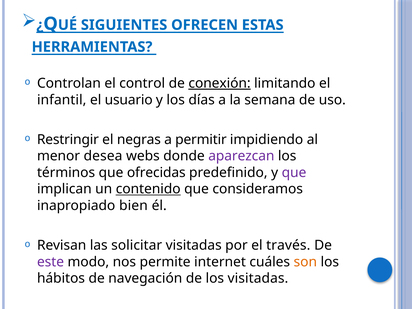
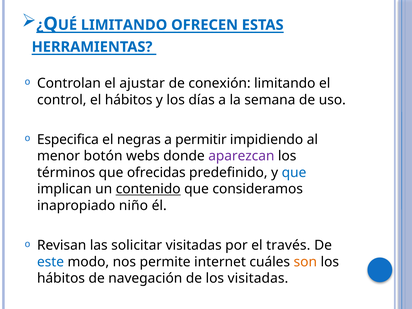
SIGUIENTES at (124, 25): SIGUIENTES -> LIMITANDO
control: control -> ajustar
conexión underline: present -> none
infantil: infantil -> control
el usuario: usuario -> hábitos
Restringir: Restringir -> Especifica
desea: desea -> botón
que at (294, 173) colour: purple -> blue
bien: bien -> niño
este colour: purple -> blue
